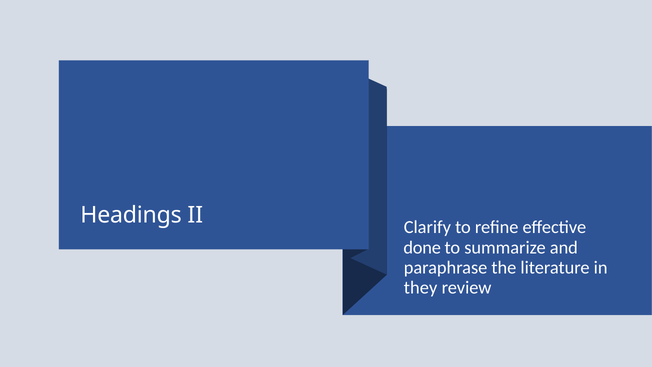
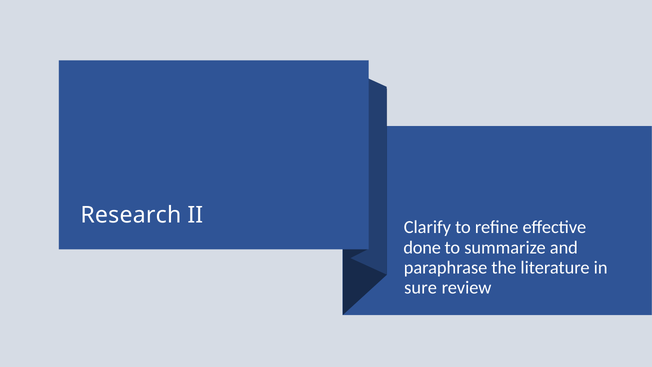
Headings: Headings -> Research
they: they -> sure
